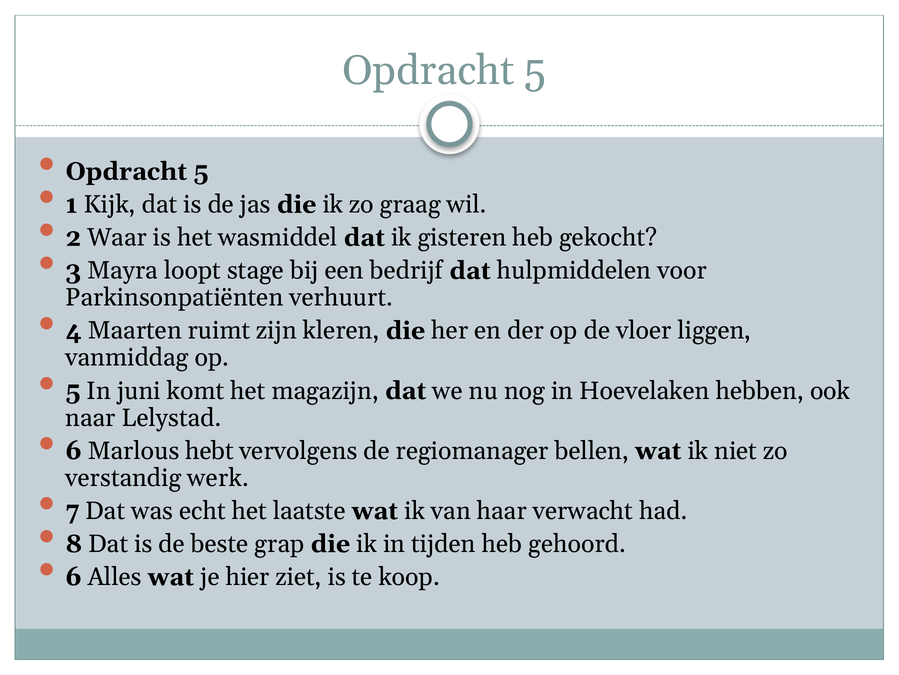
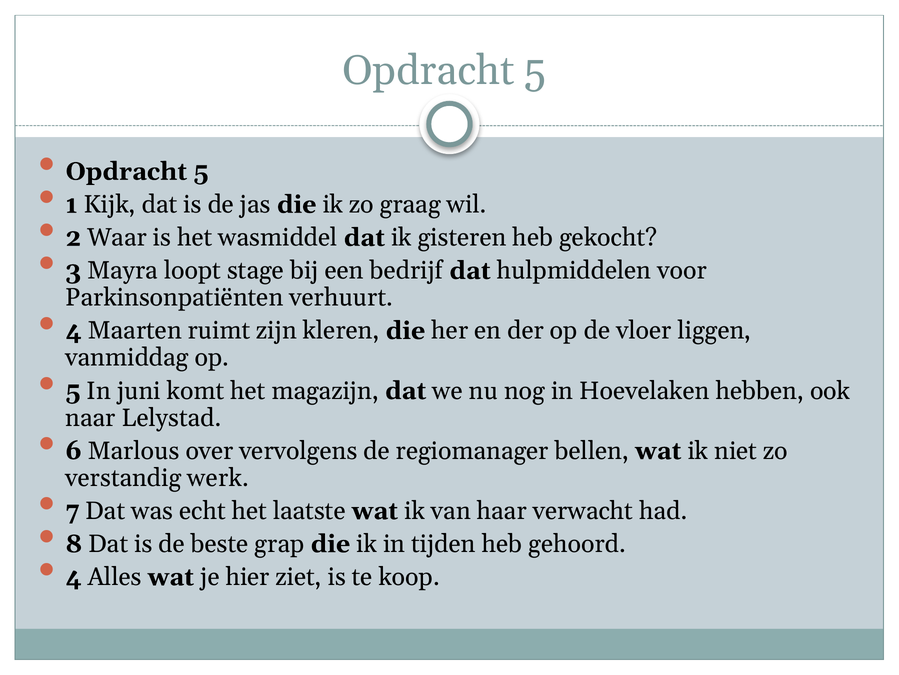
hebt: hebt -> over
6 at (74, 576): 6 -> 4
